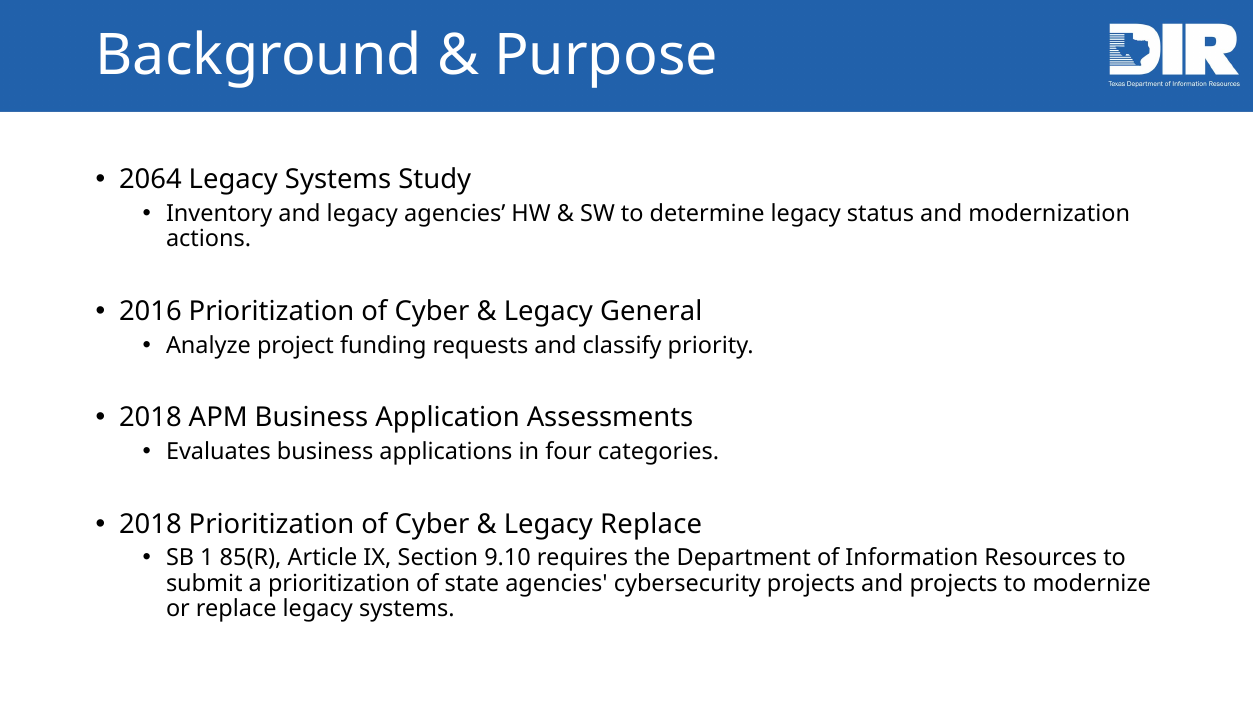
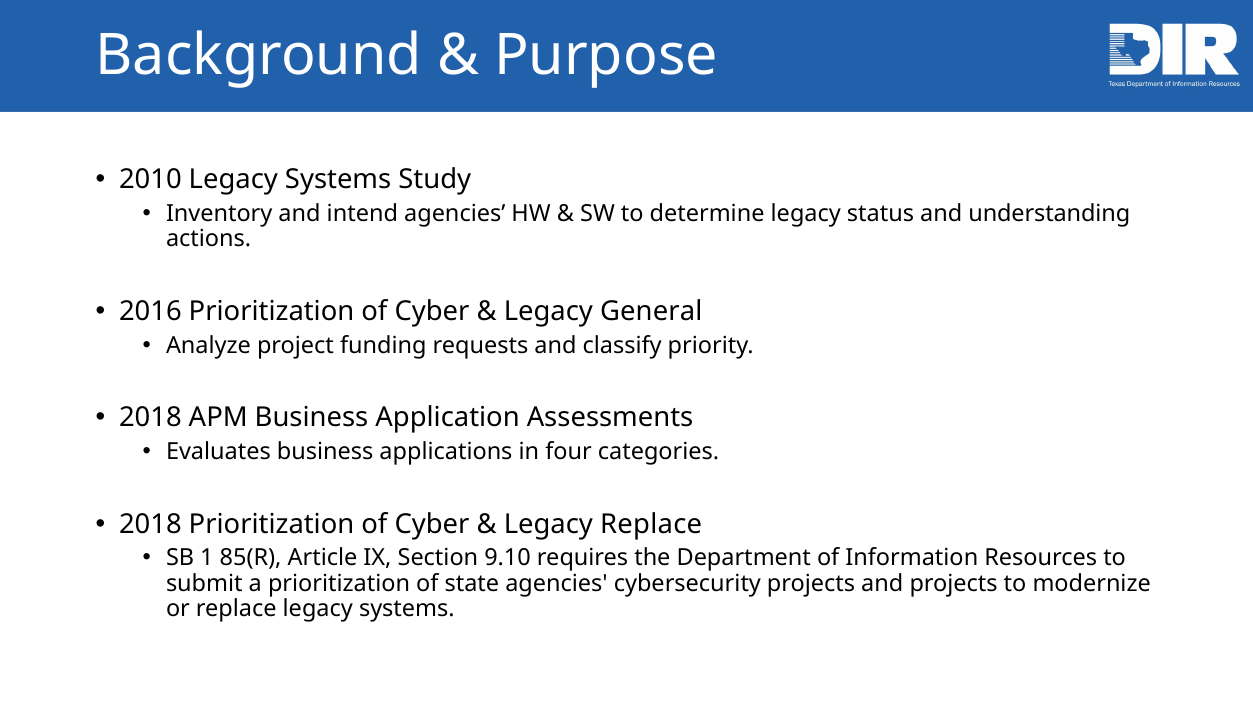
2064: 2064 -> 2010
and legacy: legacy -> intend
modernization: modernization -> understanding
